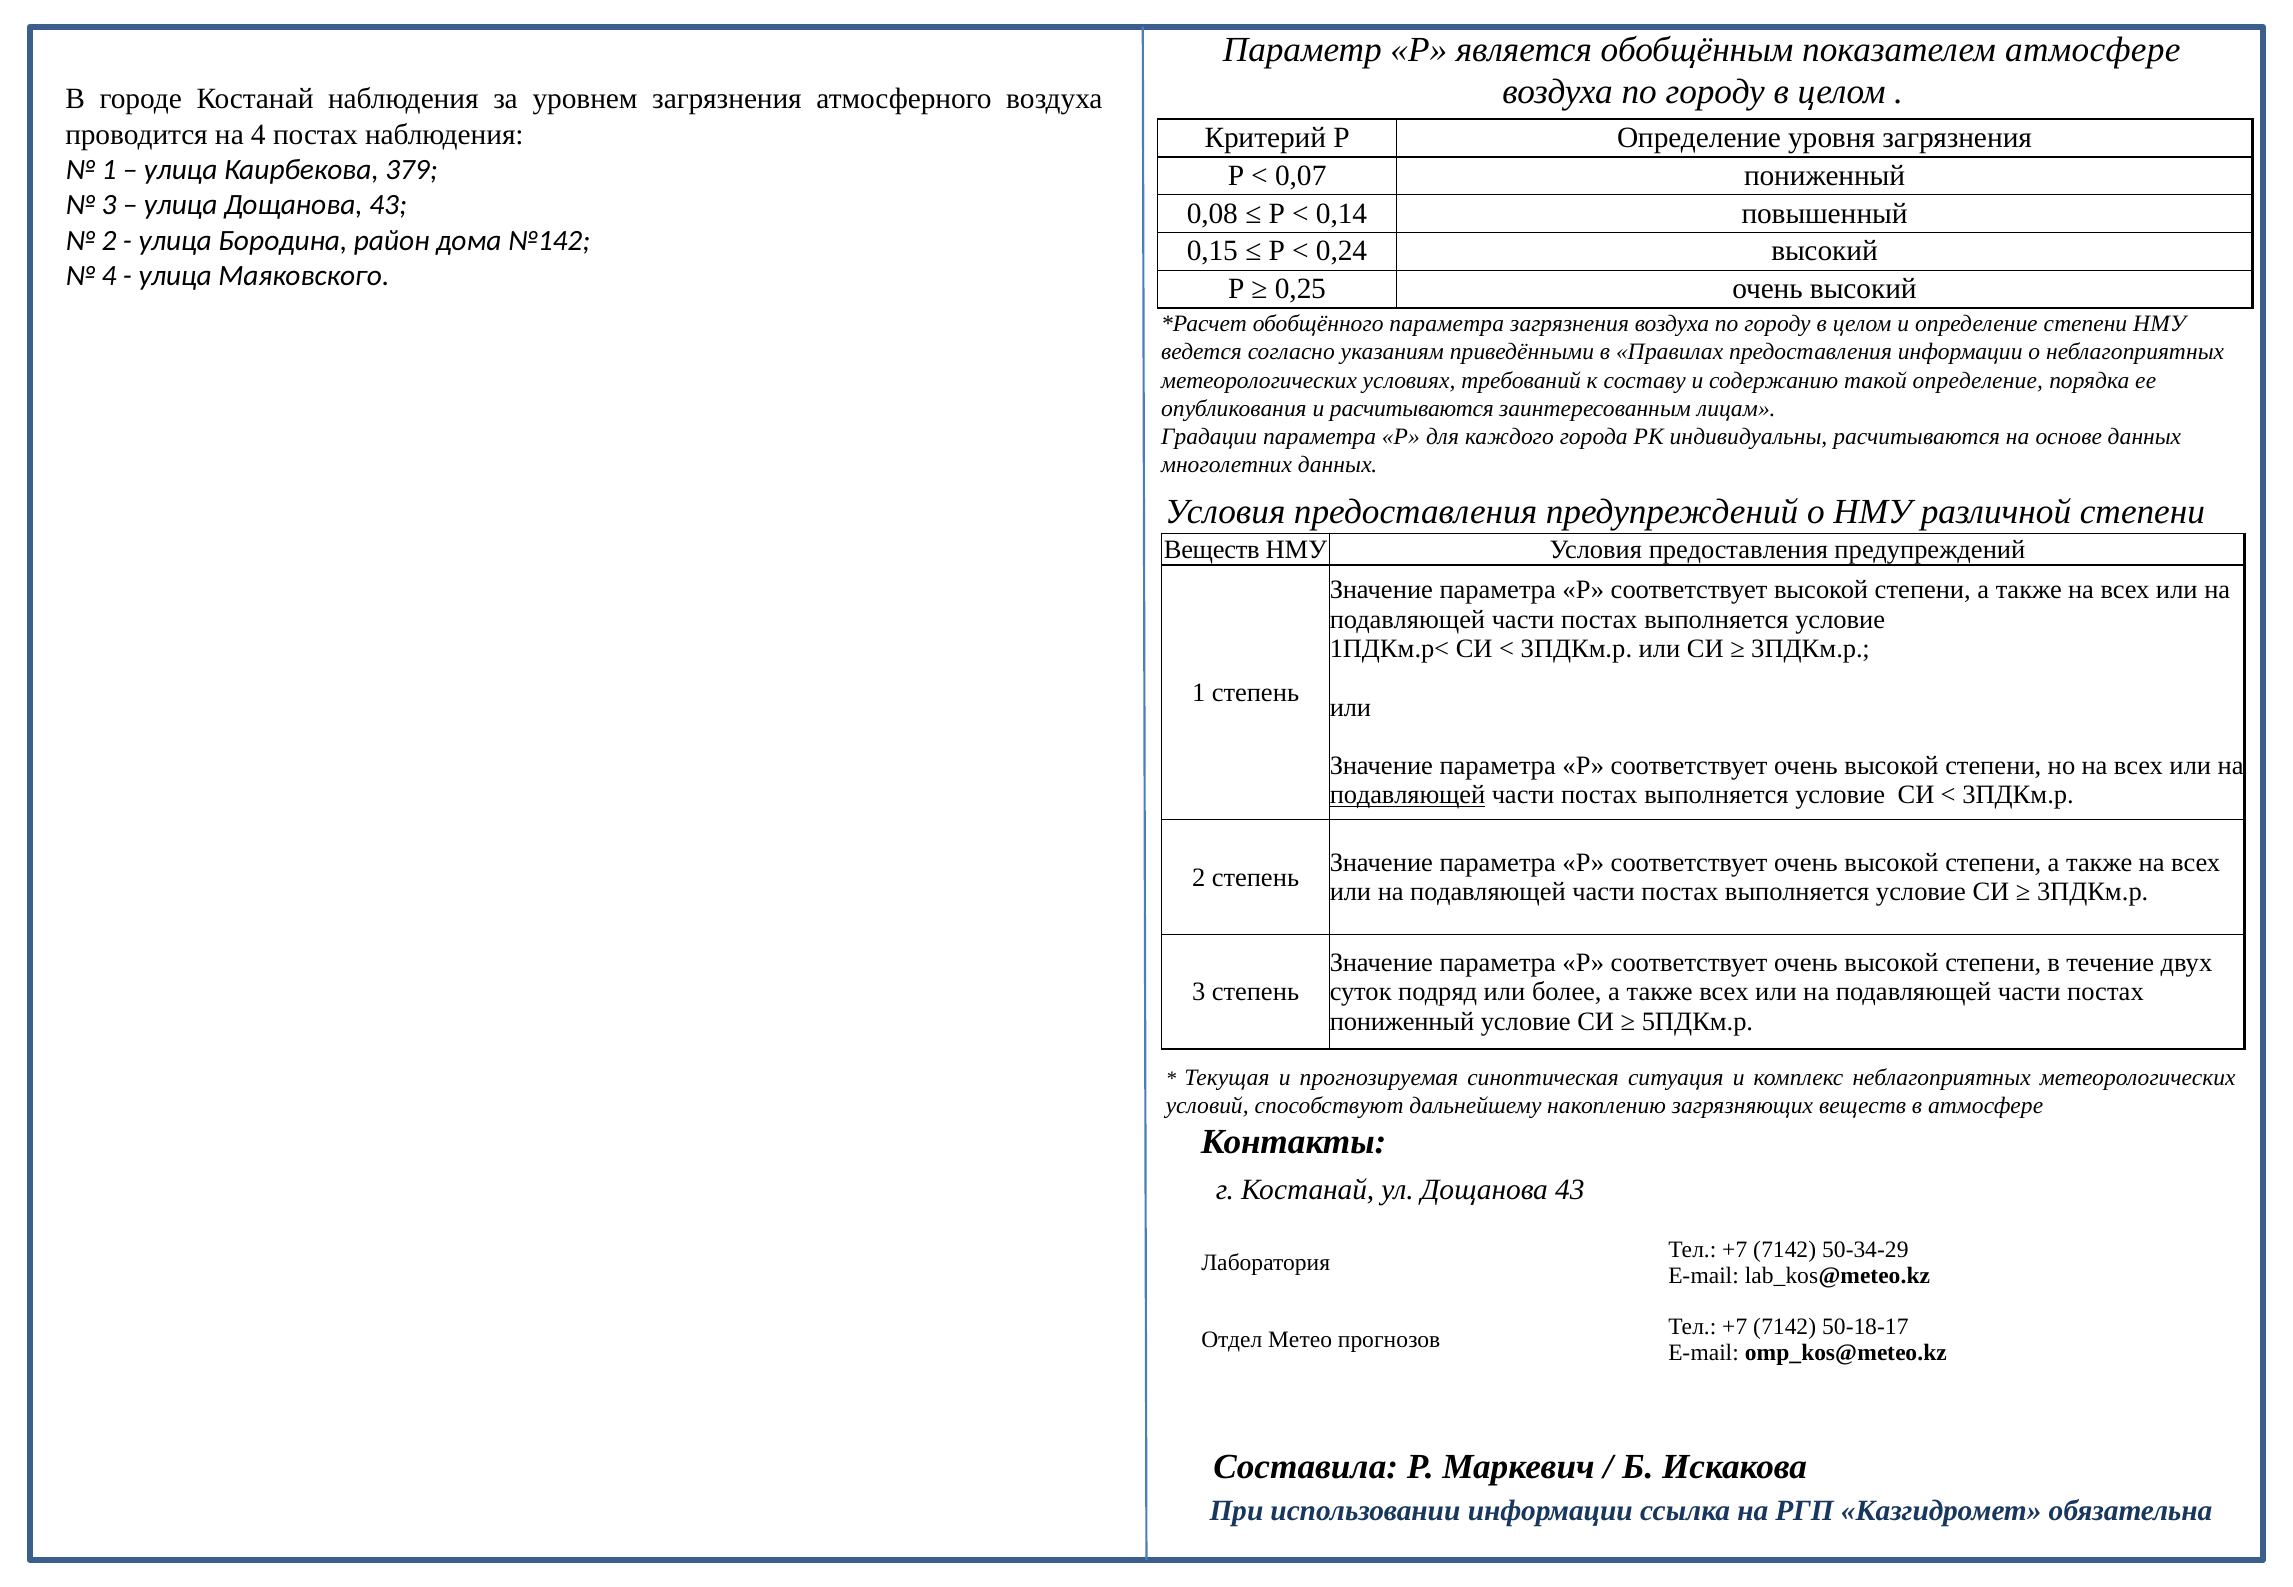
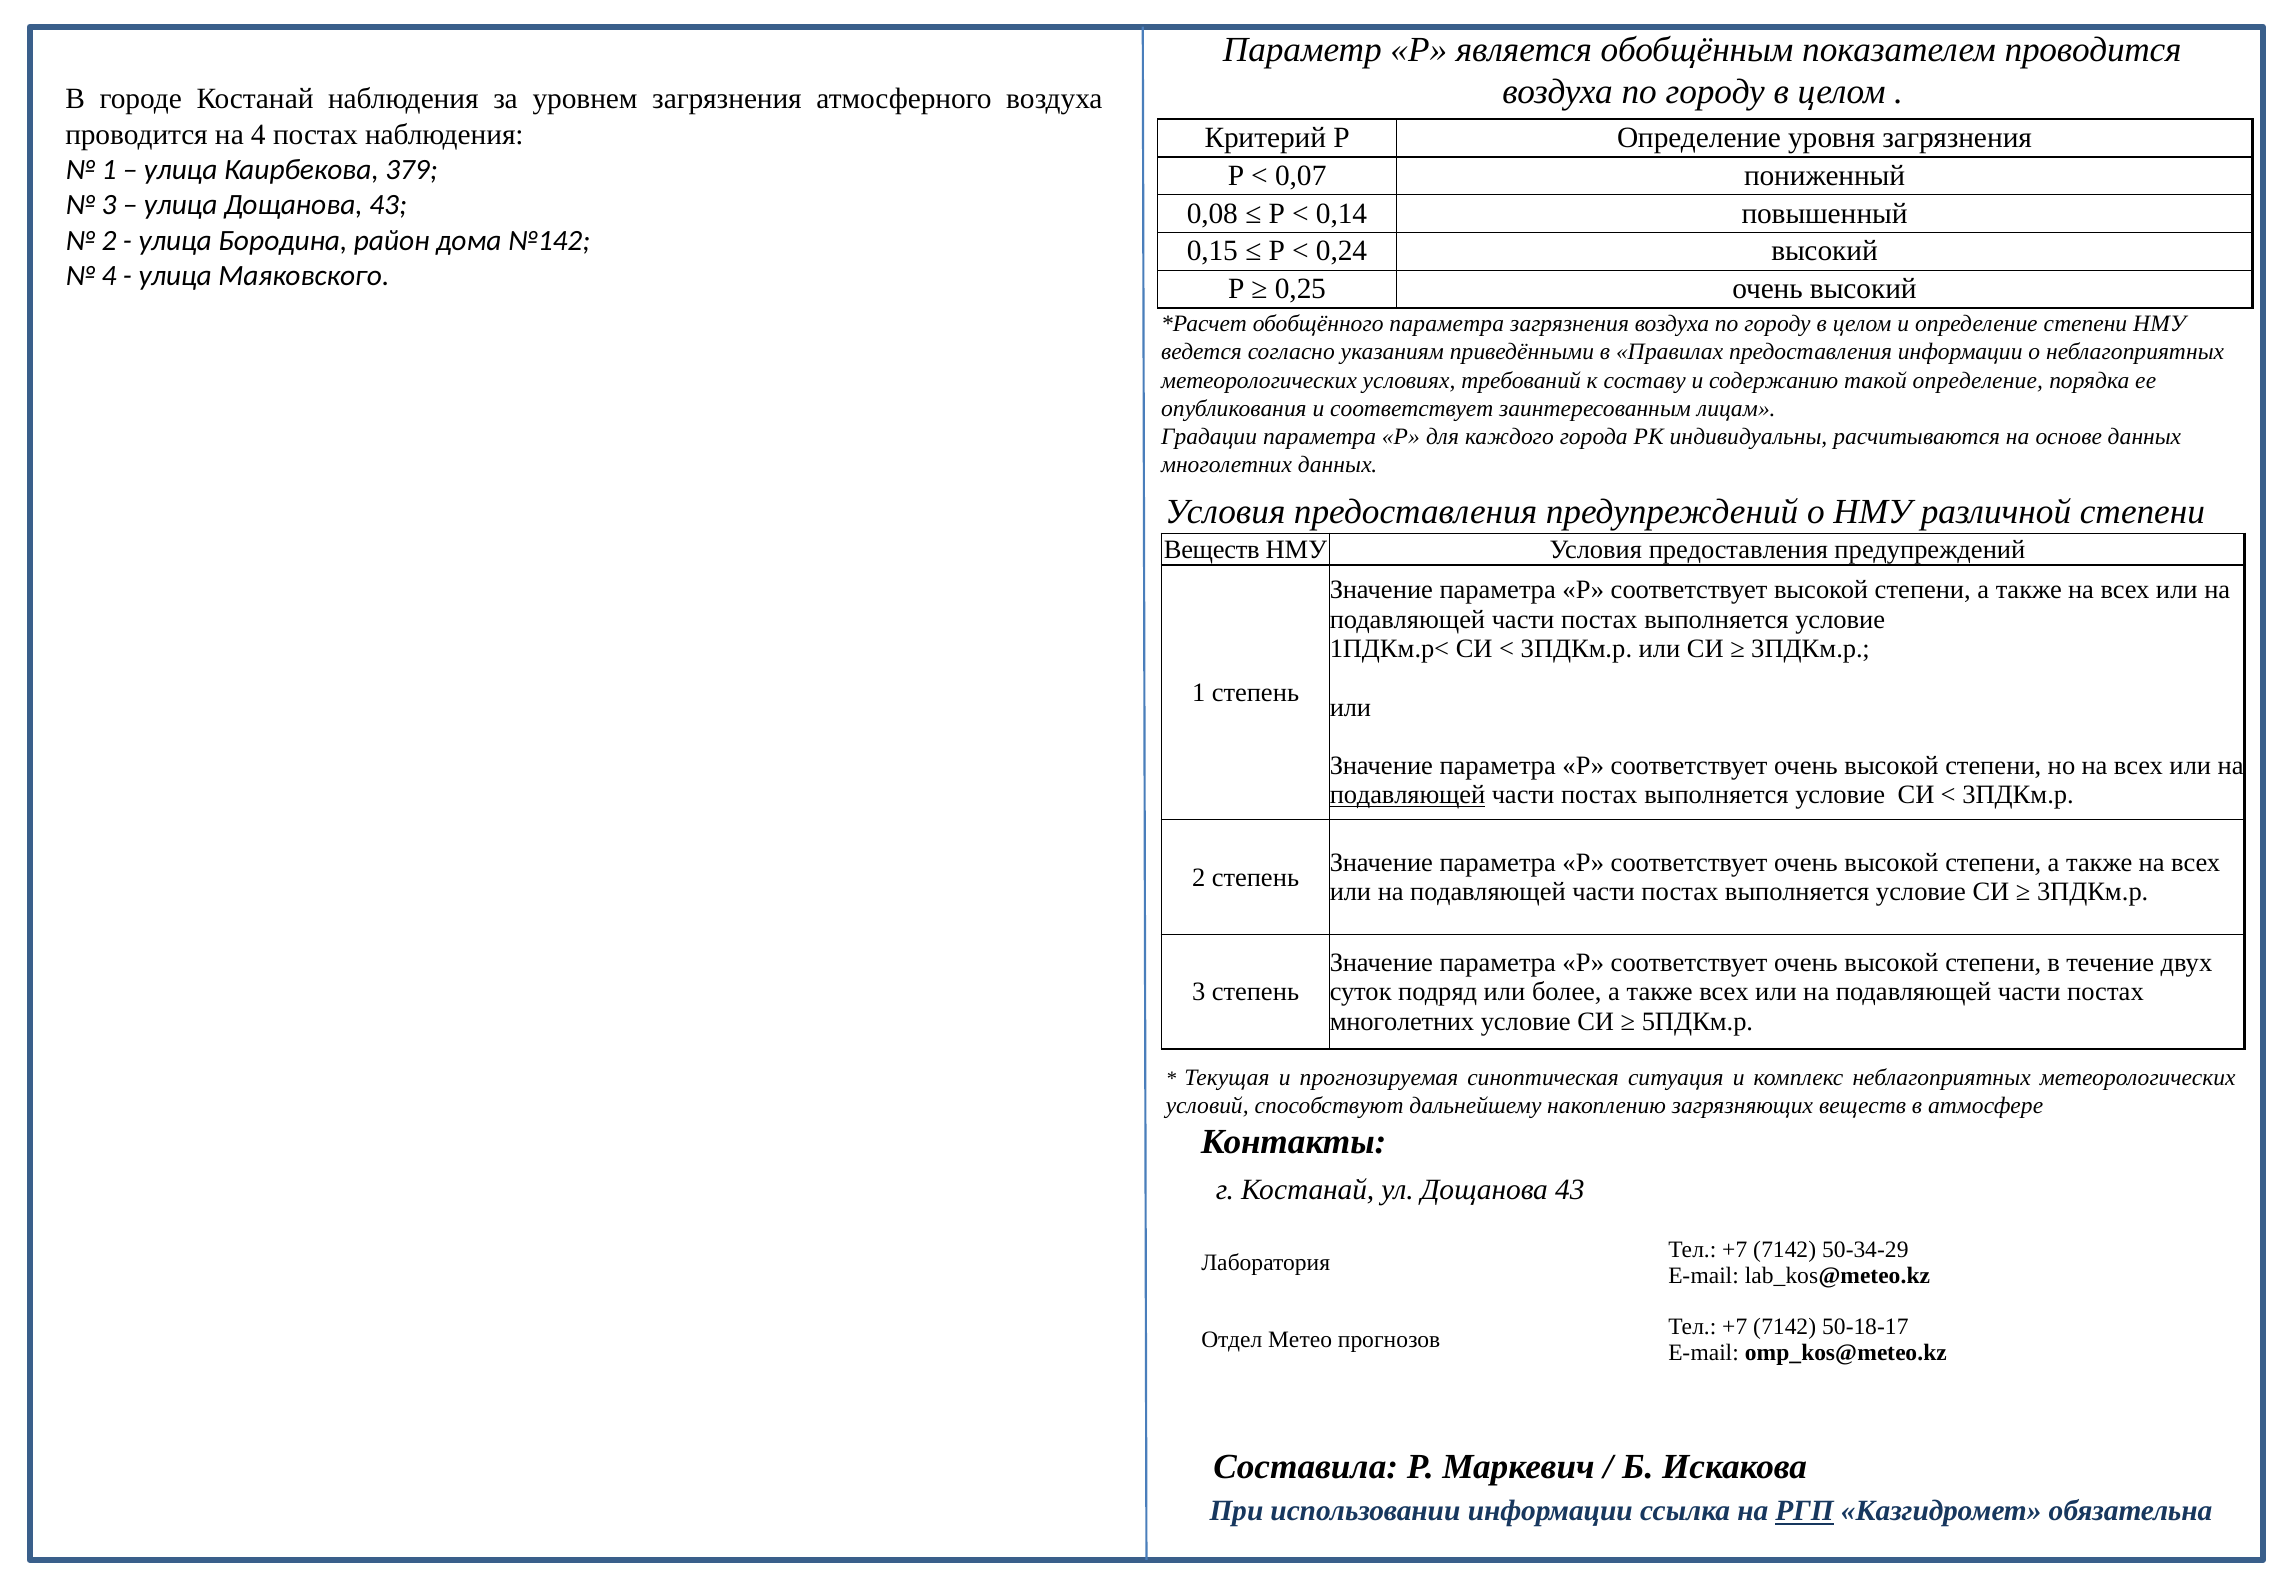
показателем атмосфере: атмосфере -> проводится
и расчитываются: расчитываются -> соответствует
пониженный at (1402, 1022): пониженный -> многолетних
РГП underline: none -> present
